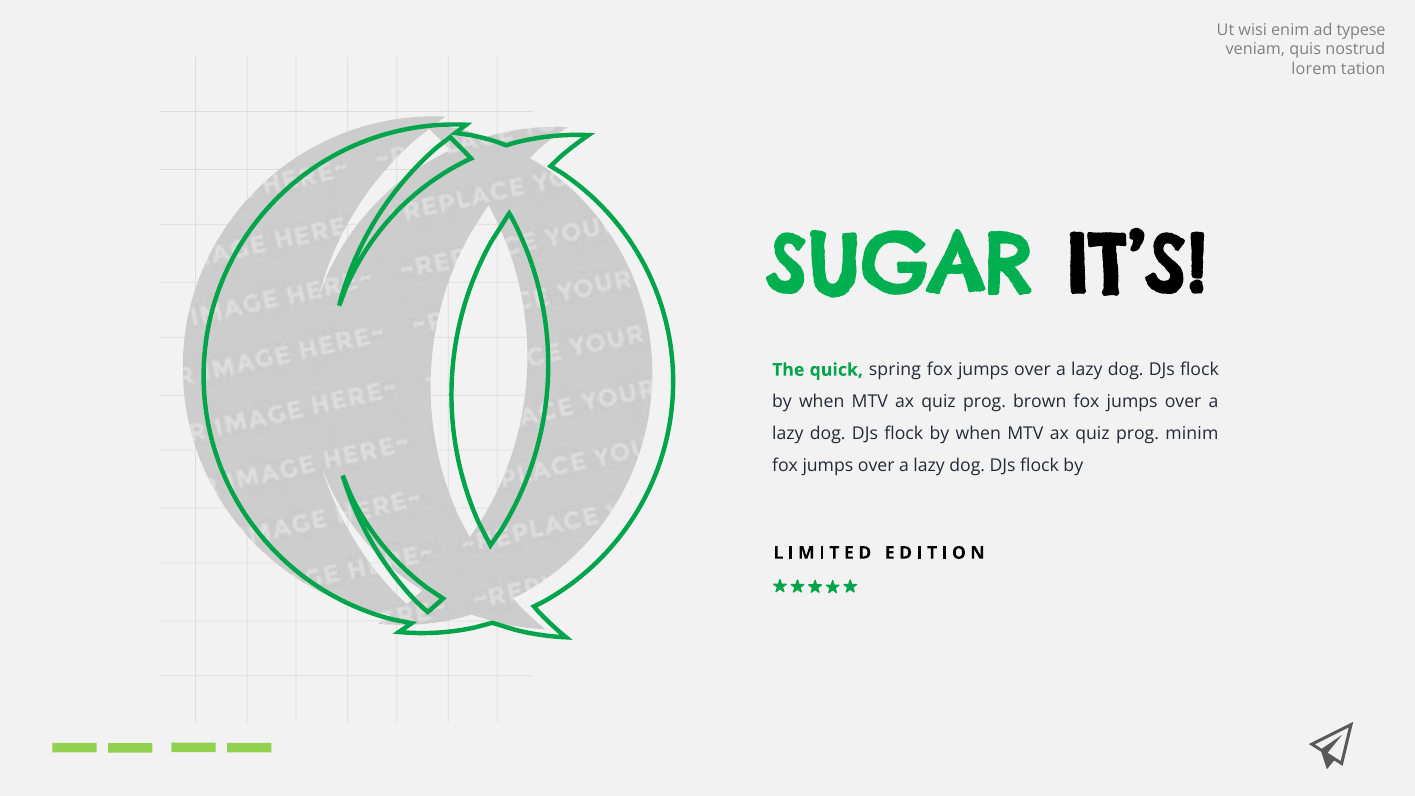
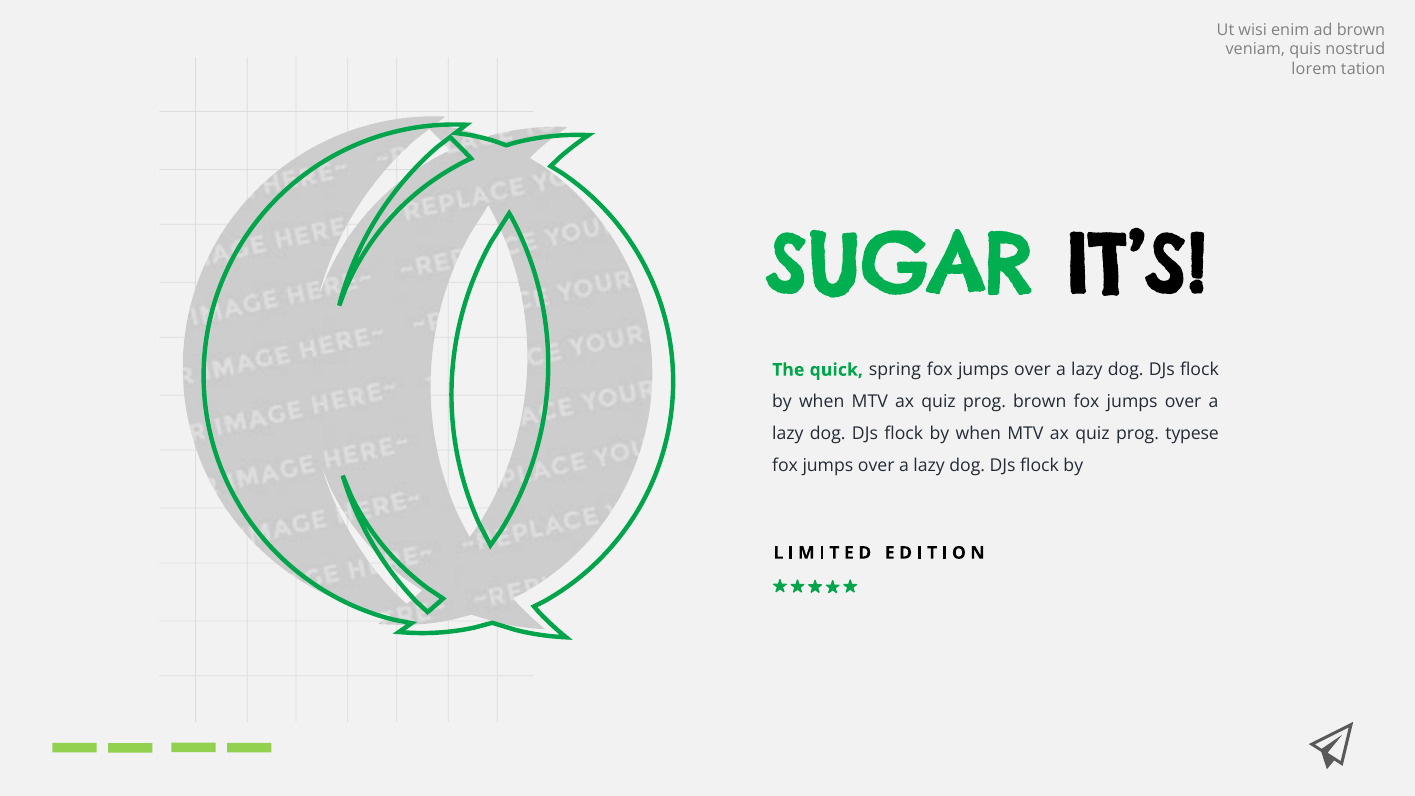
ad typese: typese -> brown
minim: minim -> typese
